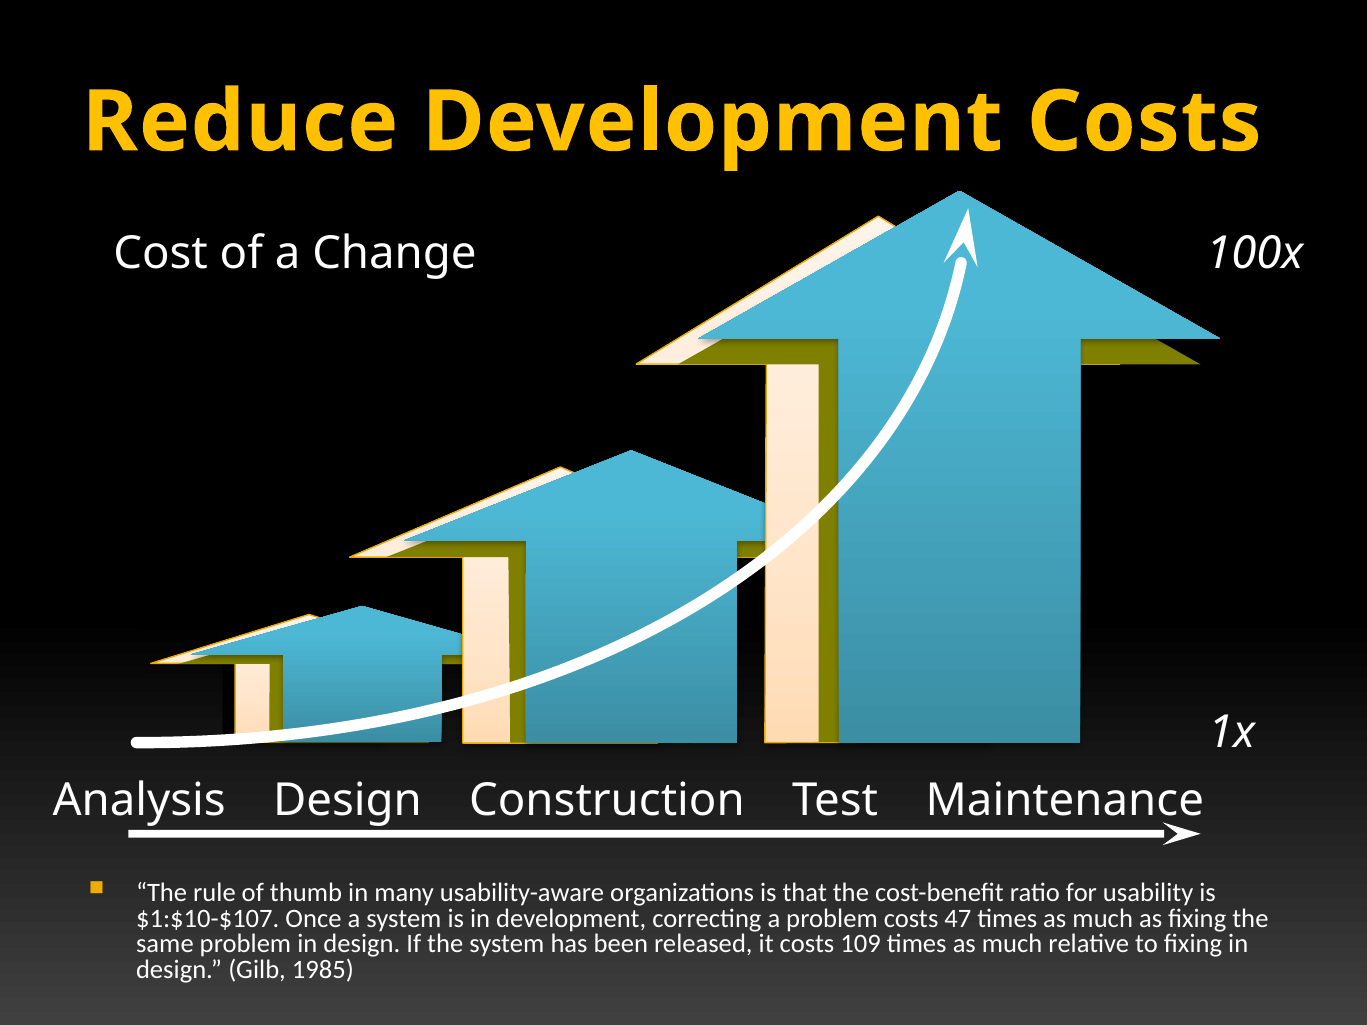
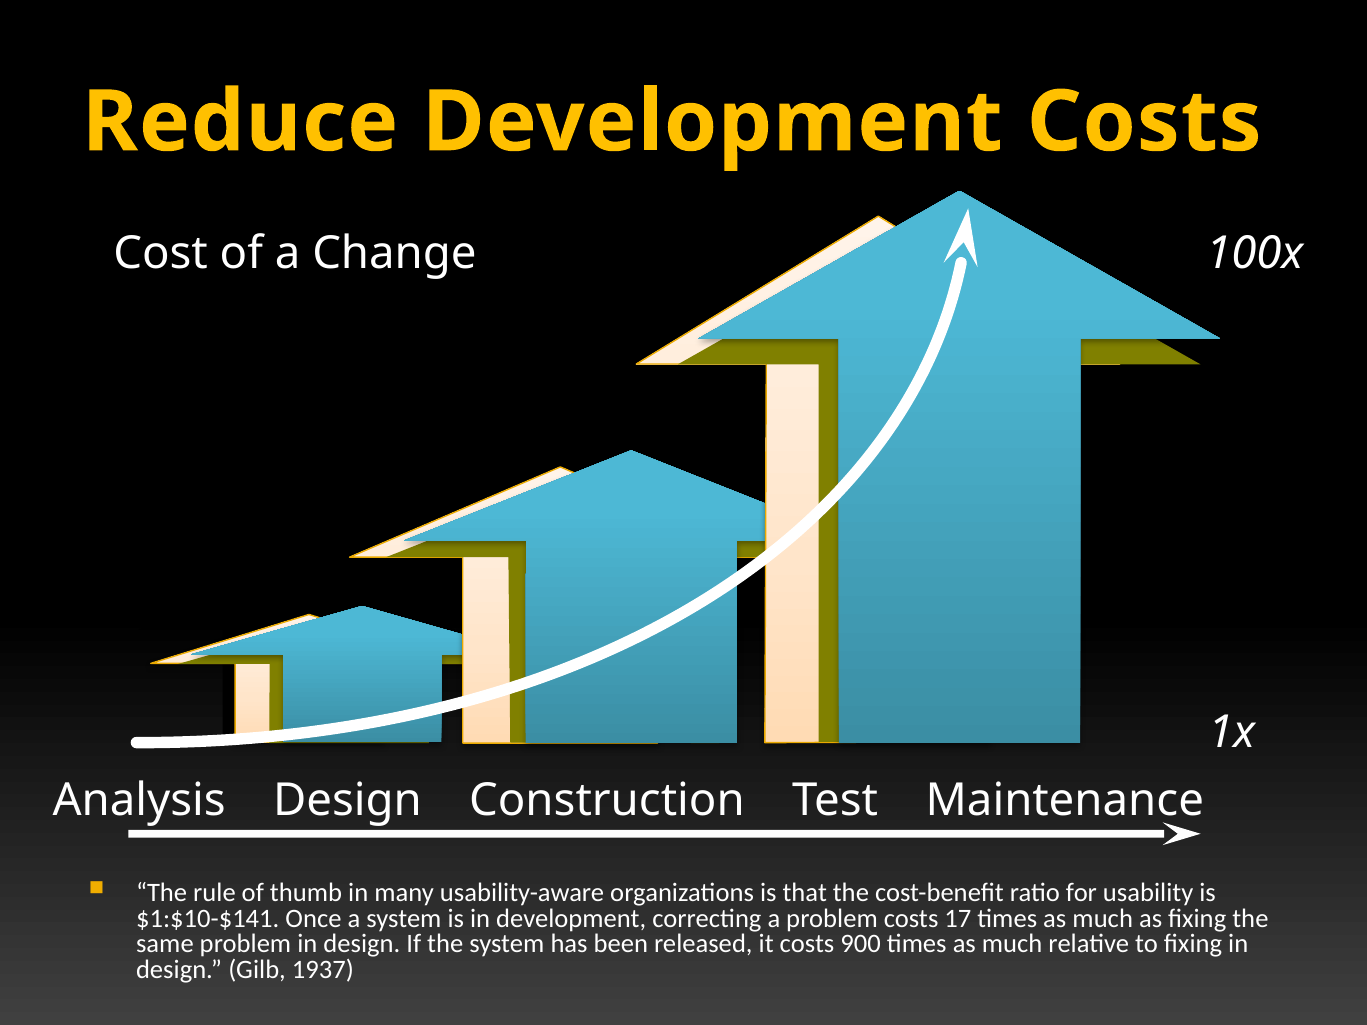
$1:$10-$107: $1:$10-$107 -> $1:$10-$141
47: 47 -> 17
109: 109 -> 900
1985: 1985 -> 1937
